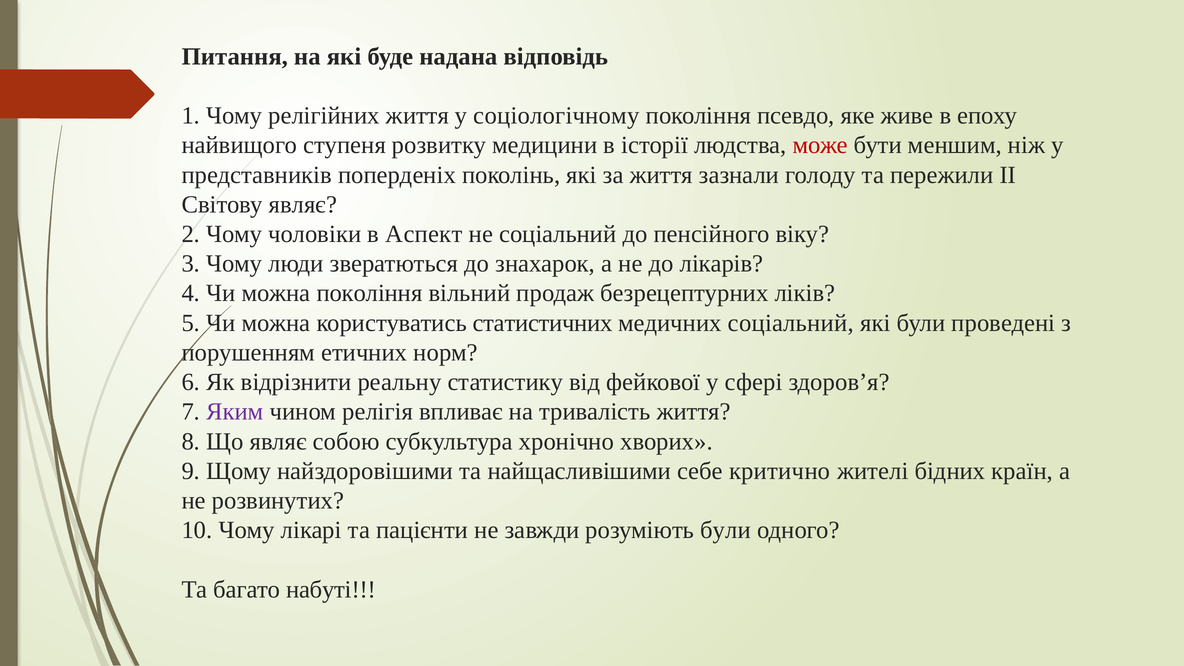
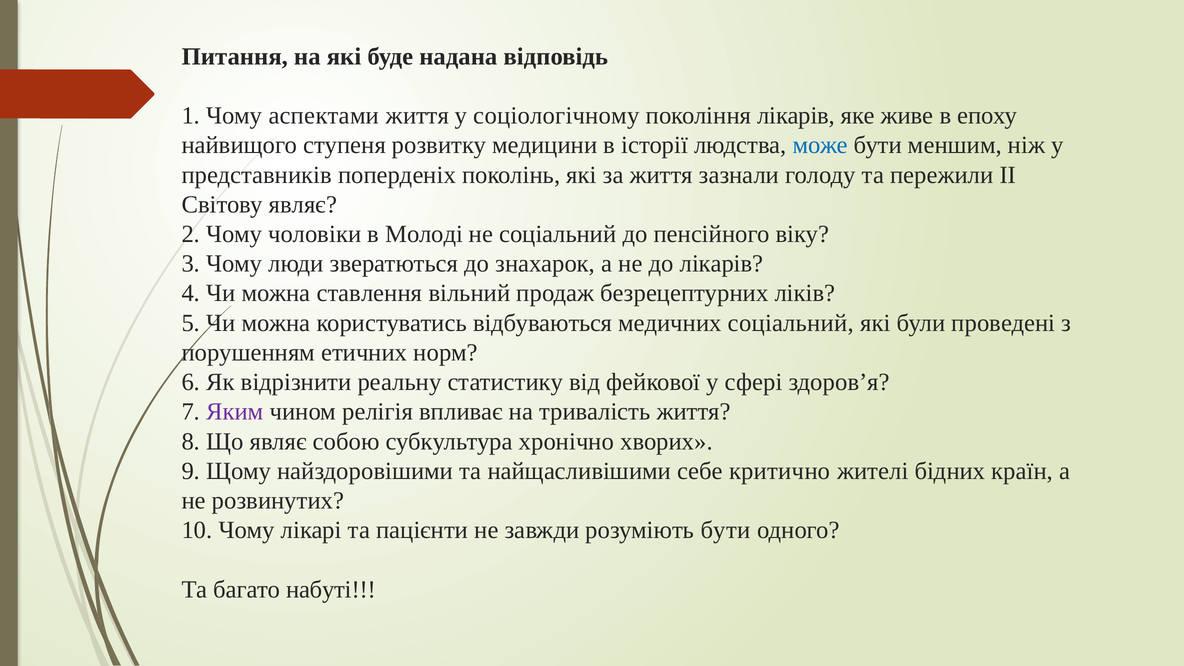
релігійних: релігійних -> аспектами
покоління псевдо: псевдо -> лікарів
може colour: red -> blue
Аспект: Аспект -> Молоді
можна покоління: покоління -> ставлення
статистичних: статистичних -> відбуваються
розуміють були: були -> бути
